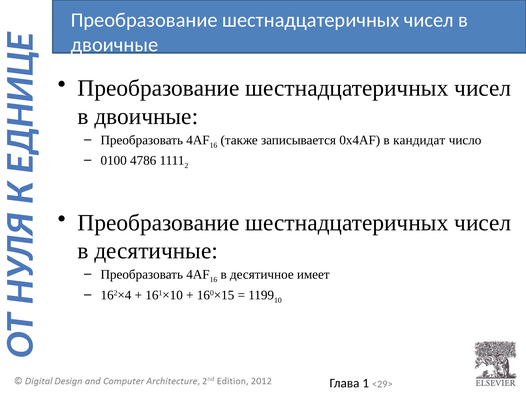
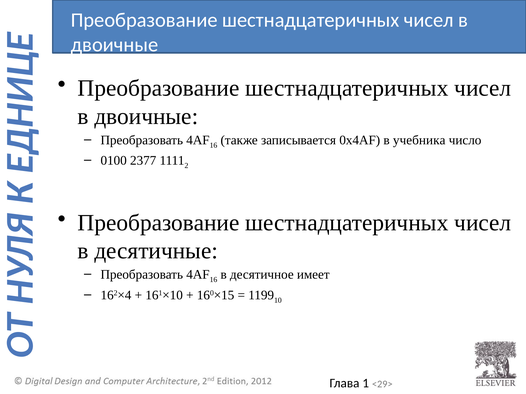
кандидат: кандидат -> учебника
4786: 4786 -> 2377
